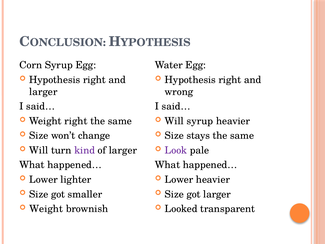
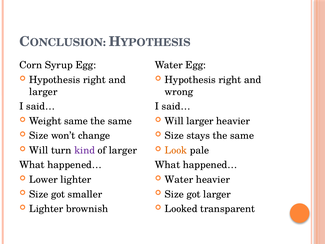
Weight right: right -> same
Will syrup: syrup -> larger
Look colour: purple -> orange
Lower at (179, 179): Lower -> Water
Weight at (46, 209): Weight -> Lighter
